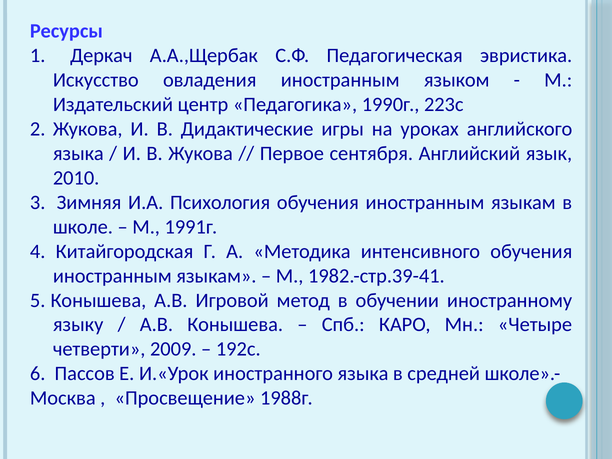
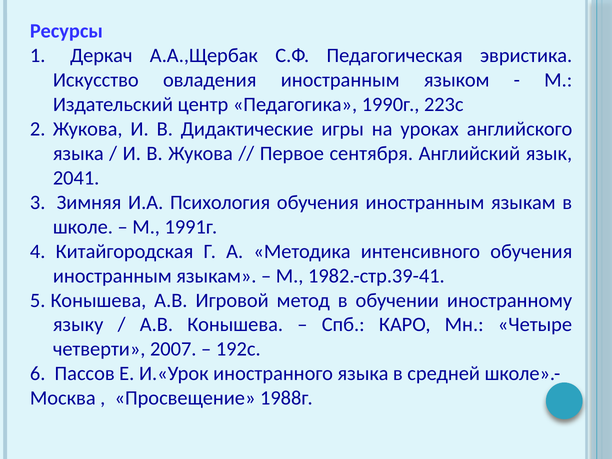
2010: 2010 -> 2041
2009: 2009 -> 2007
